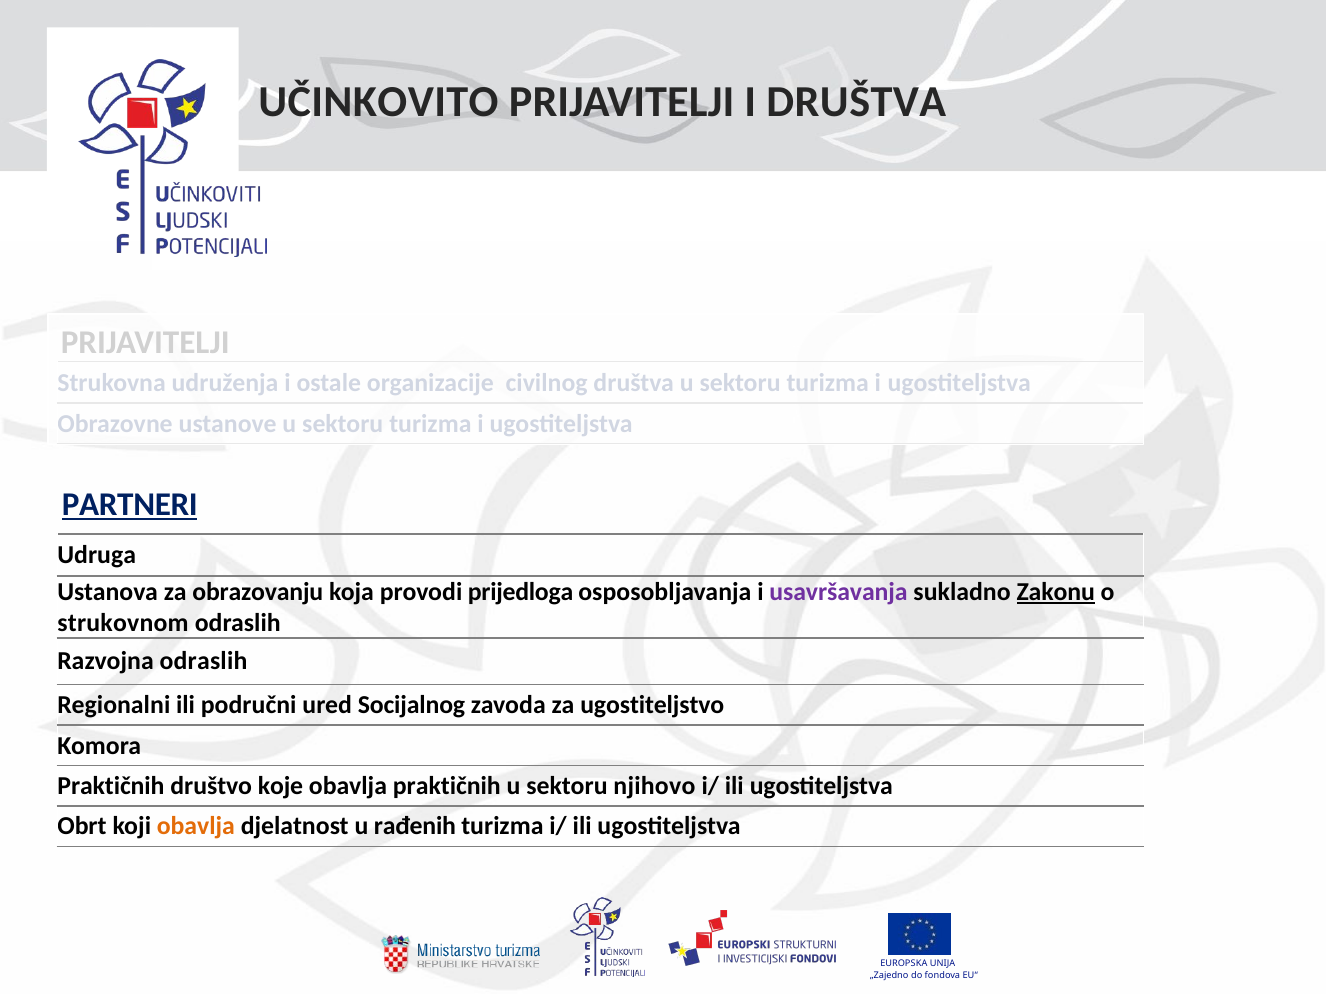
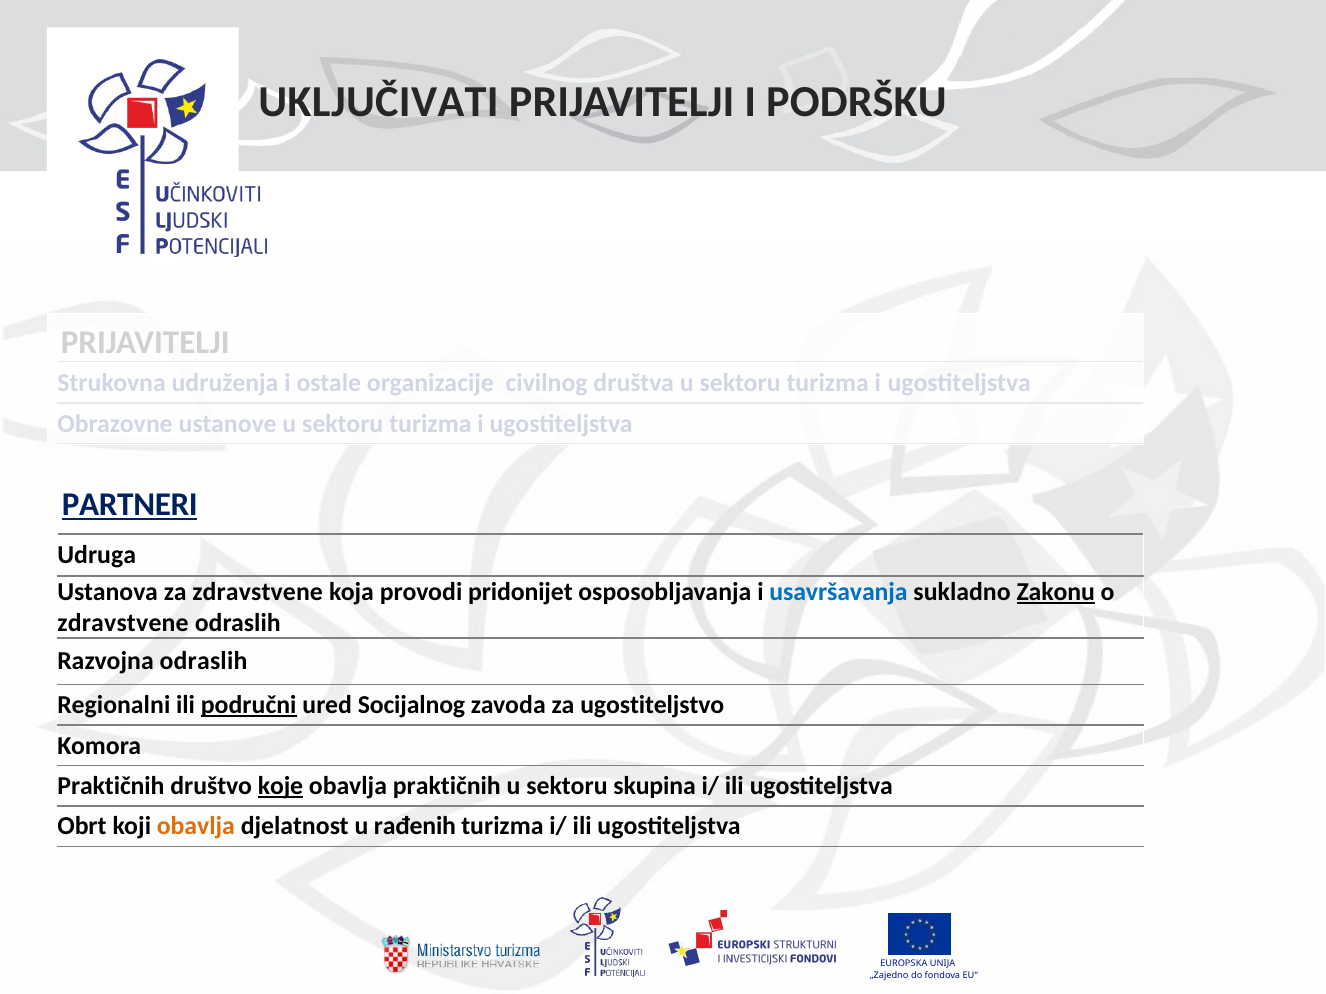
UČINKOVITO: UČINKOVITO -> UKLJUČIVATI
I DRUŠTVA: DRUŠTVA -> PODRŠKU
za obrazovanju: obrazovanju -> zdravstvene
prijedloga: prijedloga -> pridonijet
usavršavanja colour: purple -> blue
strukovnom at (123, 623): strukovnom -> zdravstvene
područni underline: none -> present
koje underline: none -> present
njihovo: njihovo -> skupina
